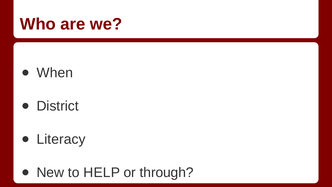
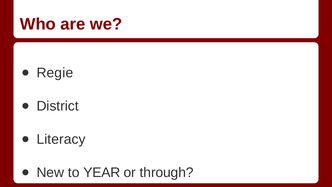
When: When -> Regie
HELP: HELP -> YEAR
